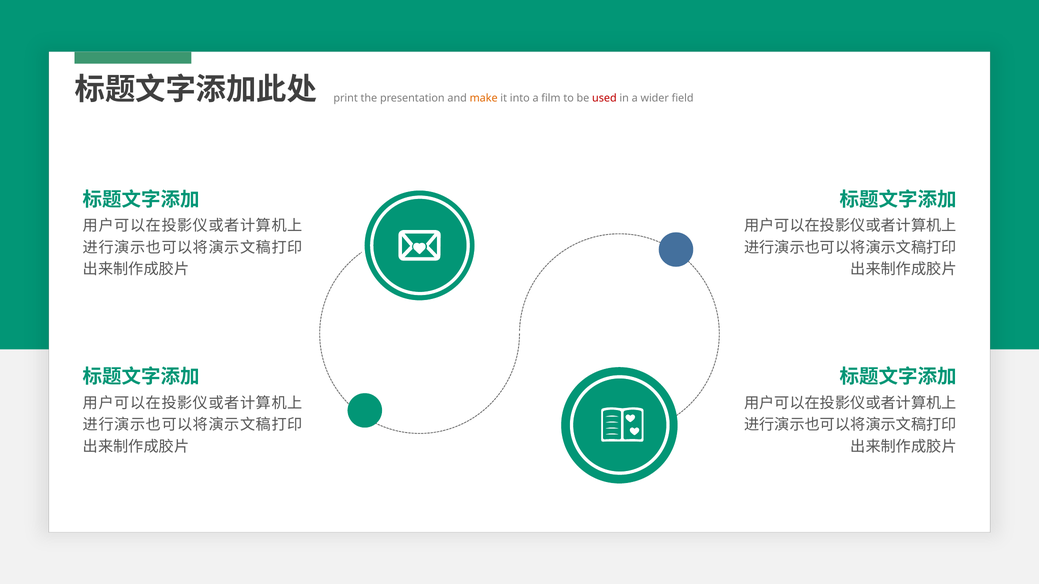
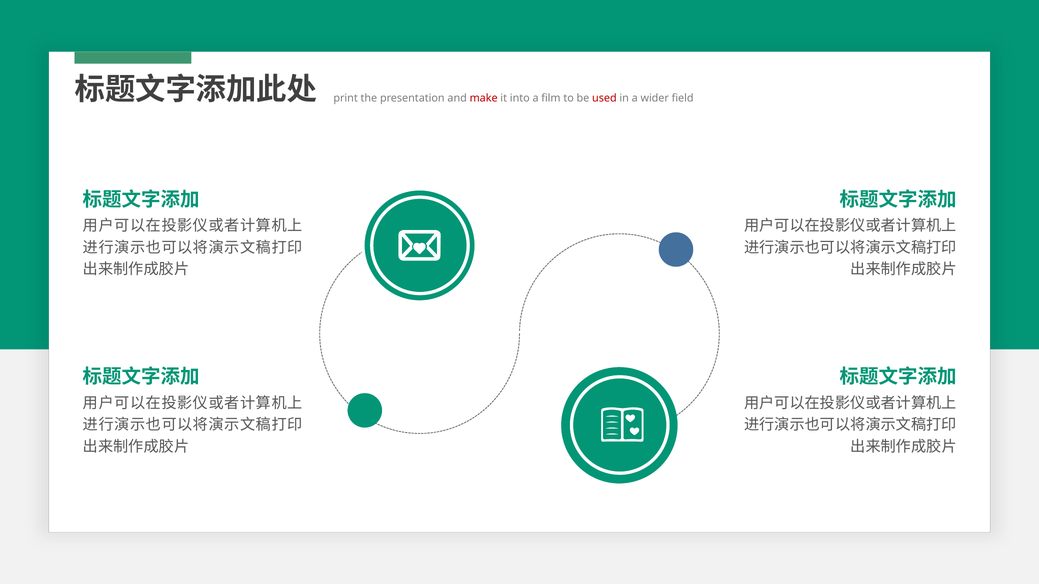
make colour: orange -> red
